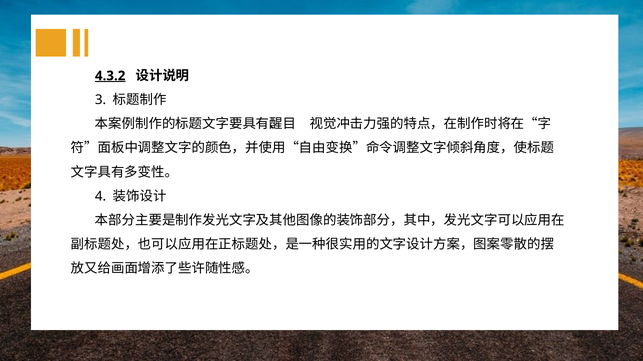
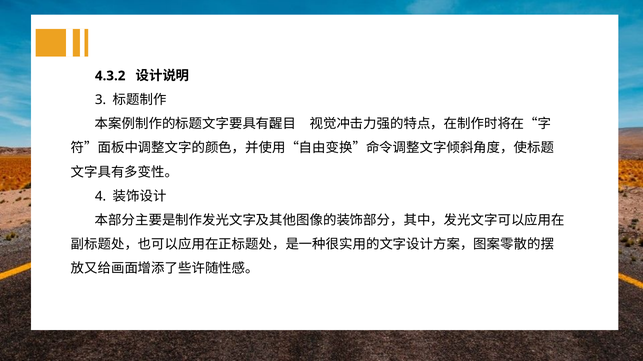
4.3.2 underline: present -> none
